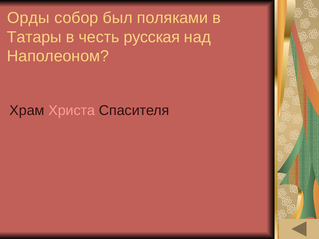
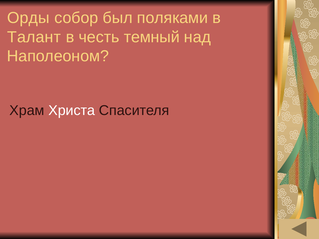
Татары: Татары -> Талант
русская: русская -> темный
Христа colour: pink -> white
